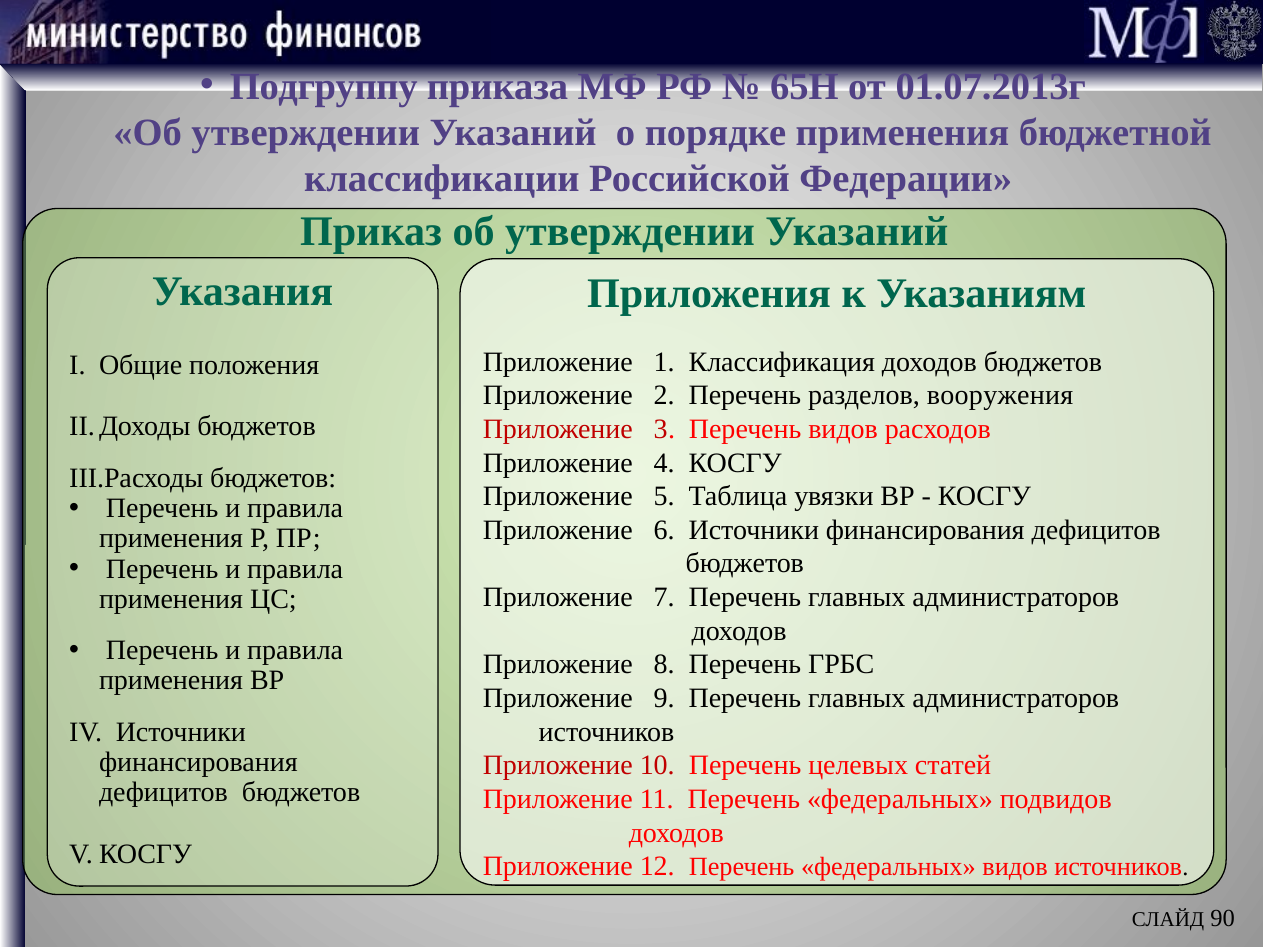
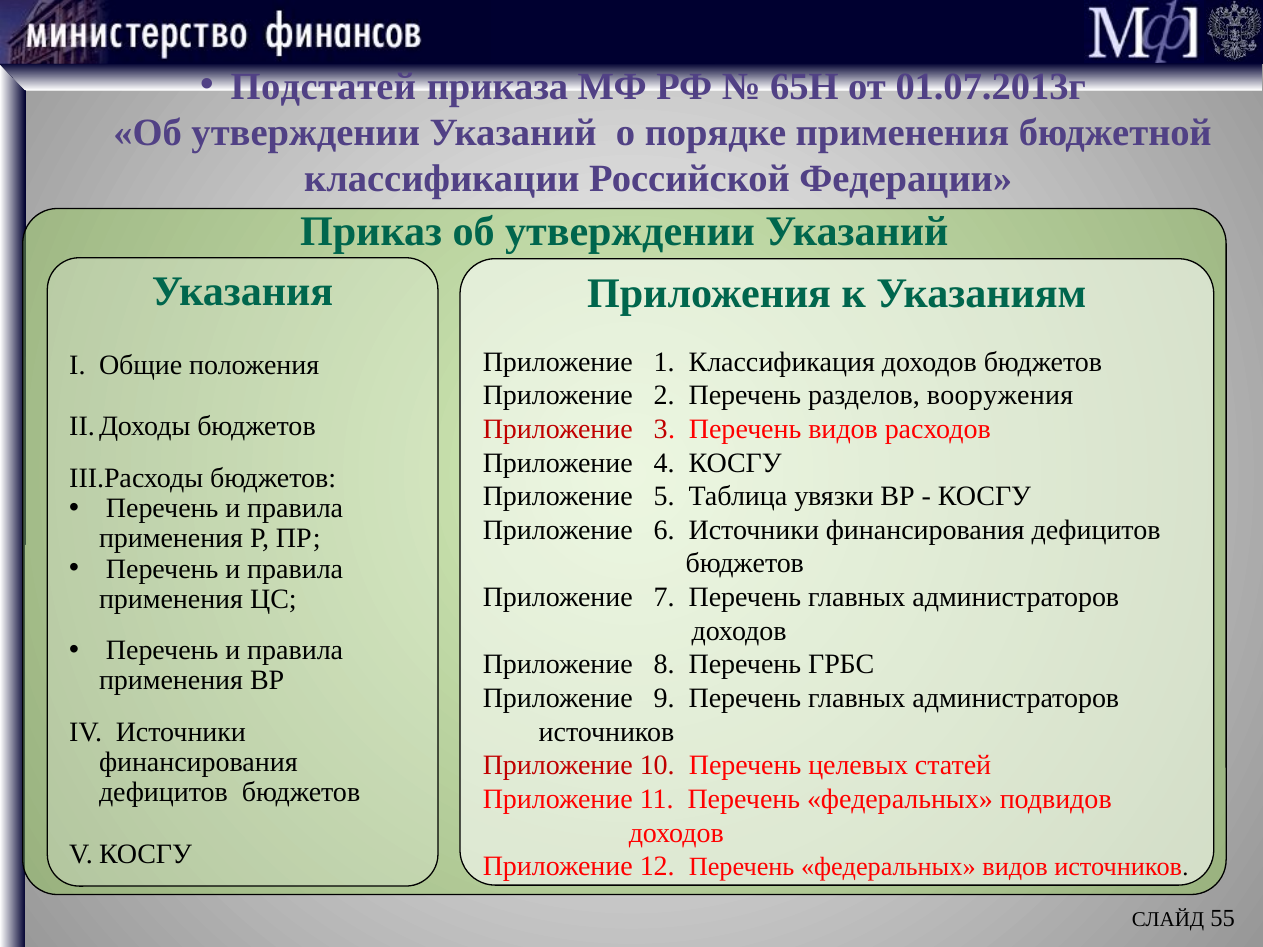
Подгруппу: Подгруппу -> Подстатей
90: 90 -> 55
